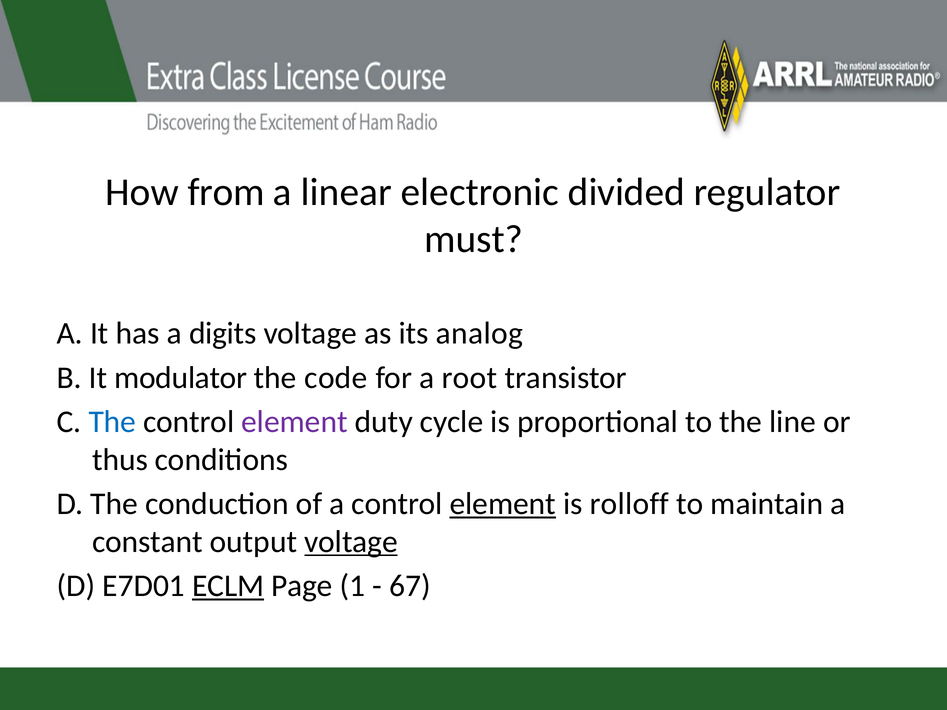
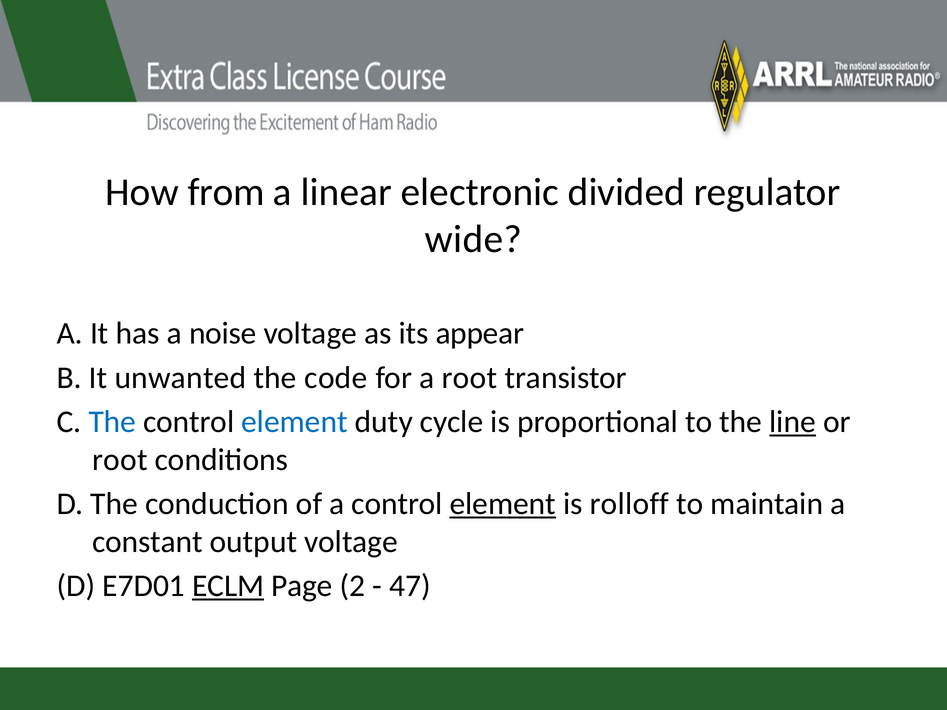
must: must -> wide
digits: digits -> noise
analog: analog -> appear
modulator: modulator -> unwanted
element at (295, 422) colour: purple -> blue
line underline: none -> present
thus at (120, 460): thus -> root
voltage at (351, 542) underline: present -> none
1: 1 -> 2
67: 67 -> 47
